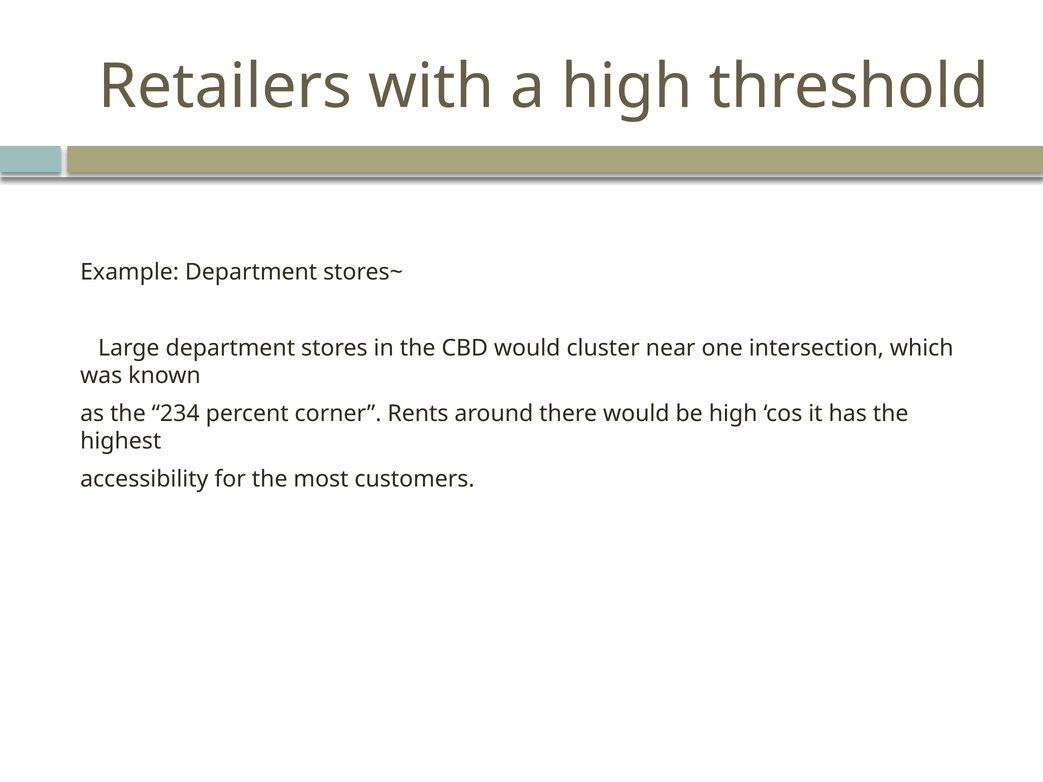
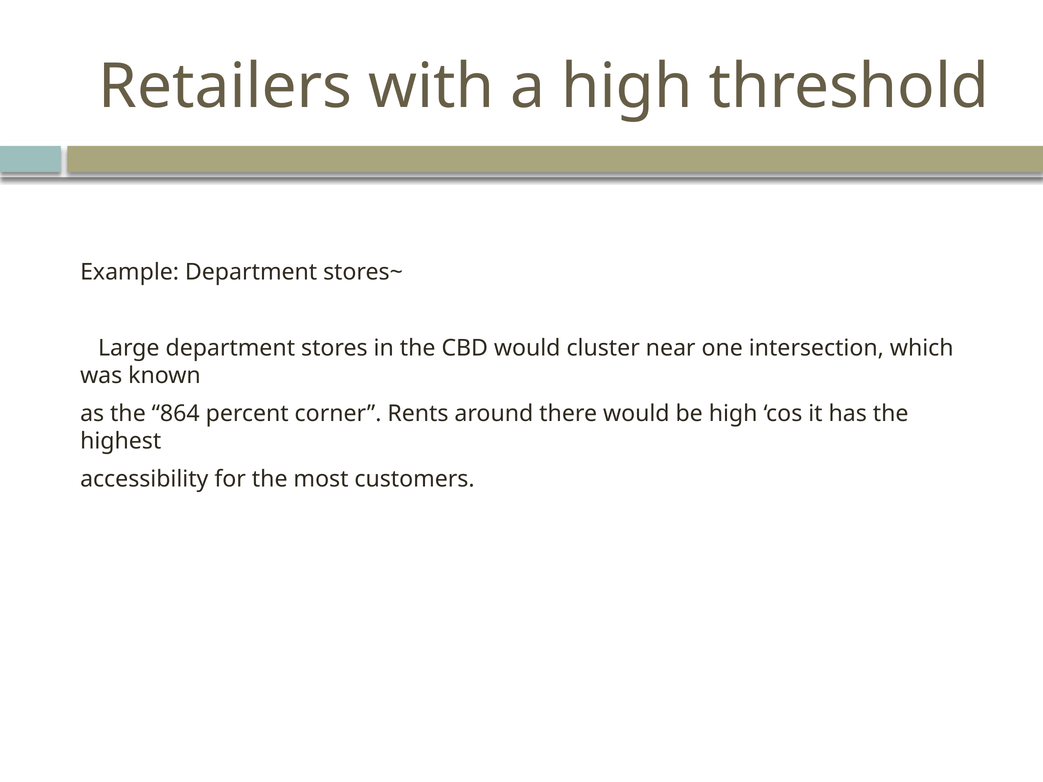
234: 234 -> 864
